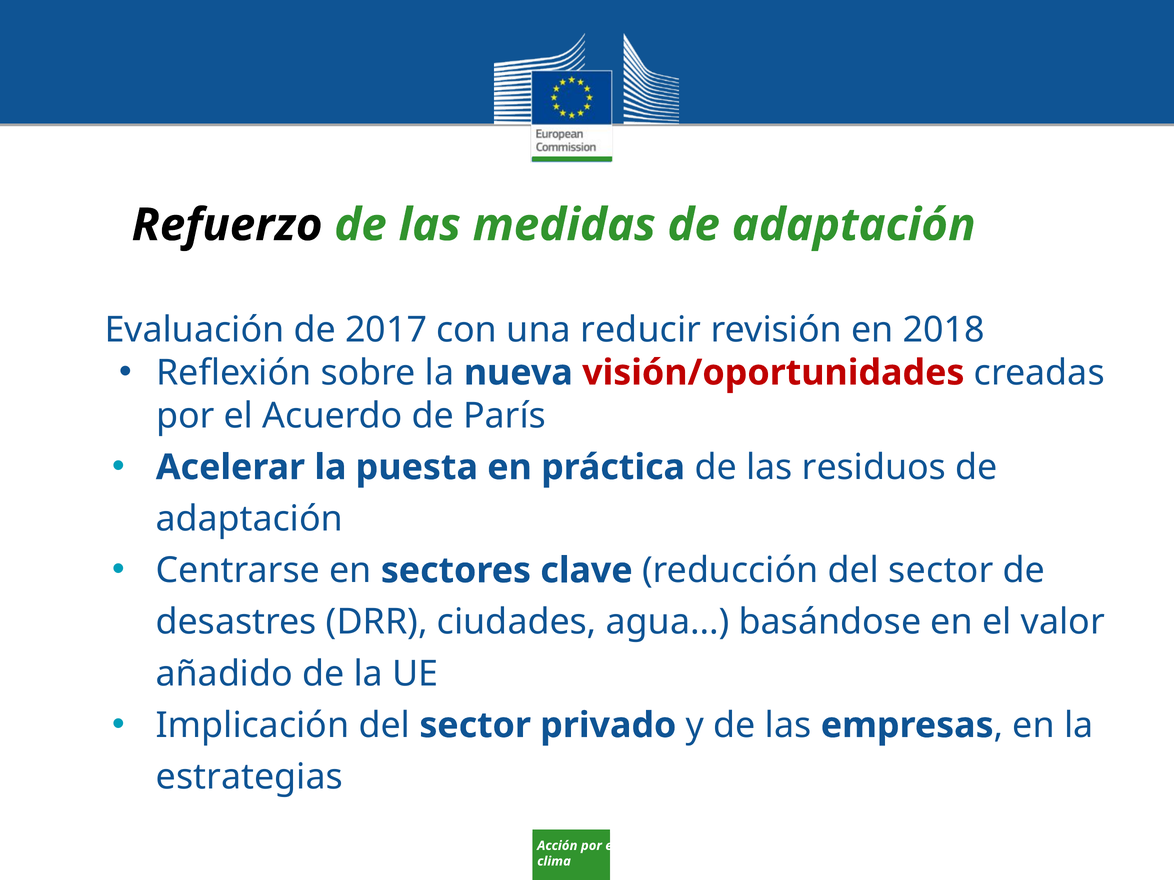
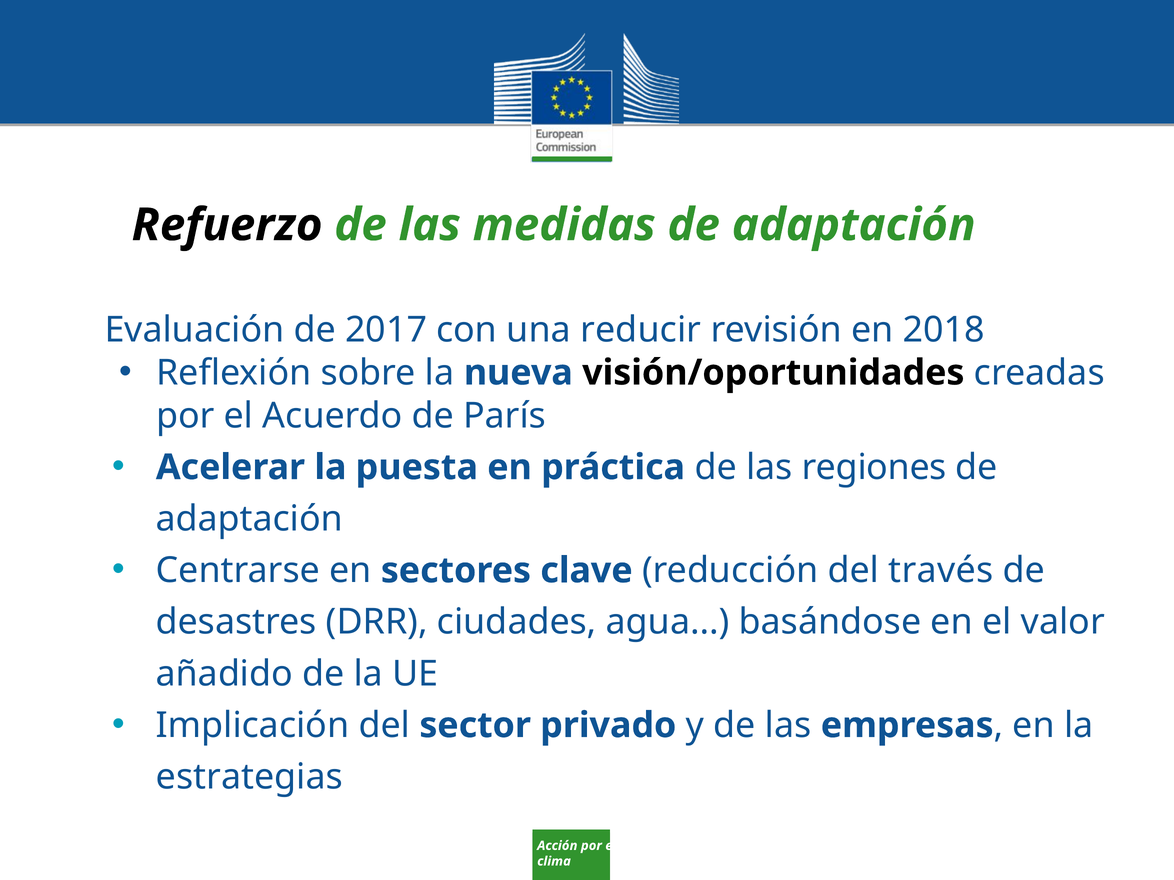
visión/oportunidades colour: red -> black
residuos: residuos -> regiones
reducción del sector: sector -> través
